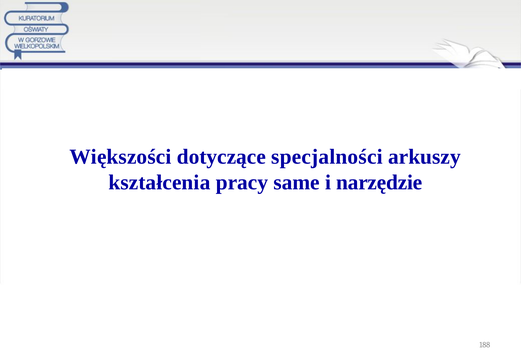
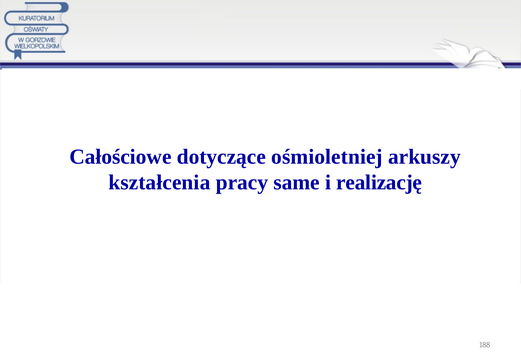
Większości: Większości -> Całościowe
specjalności: specjalności -> ośmioletniej
narzędzie: narzędzie -> realizację
